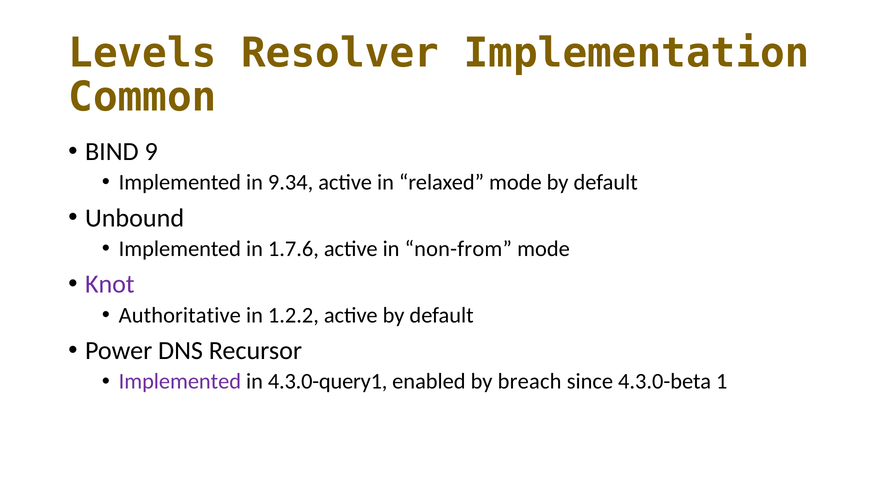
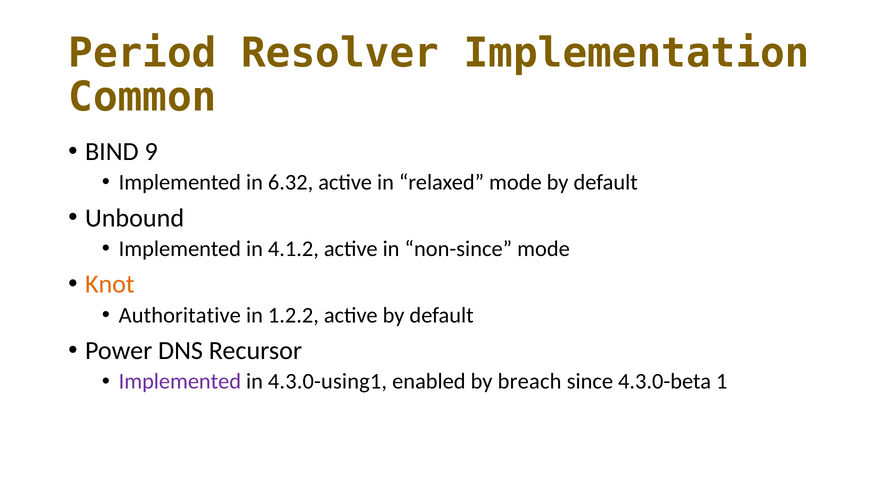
Levels: Levels -> Period
9.34: 9.34 -> 6.32
1.7.6: 1.7.6 -> 4.1.2
non-from: non-from -> non-since
Knot colour: purple -> orange
4.3.0-query1: 4.3.0-query1 -> 4.3.0-using1
